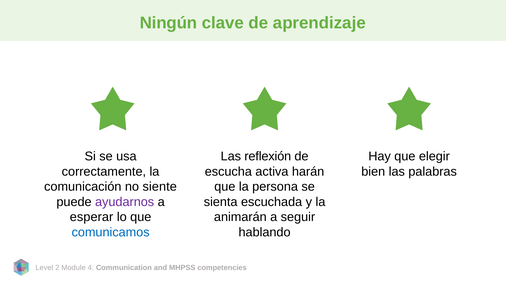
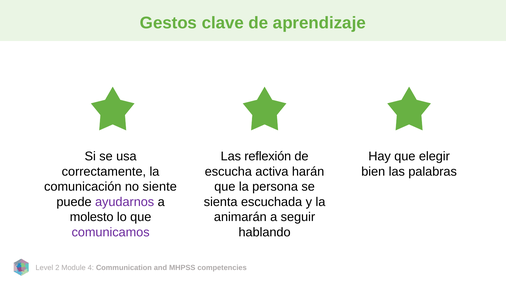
Ningún: Ningún -> Gestos
esperar: esperar -> molesto
comunicamos colour: blue -> purple
